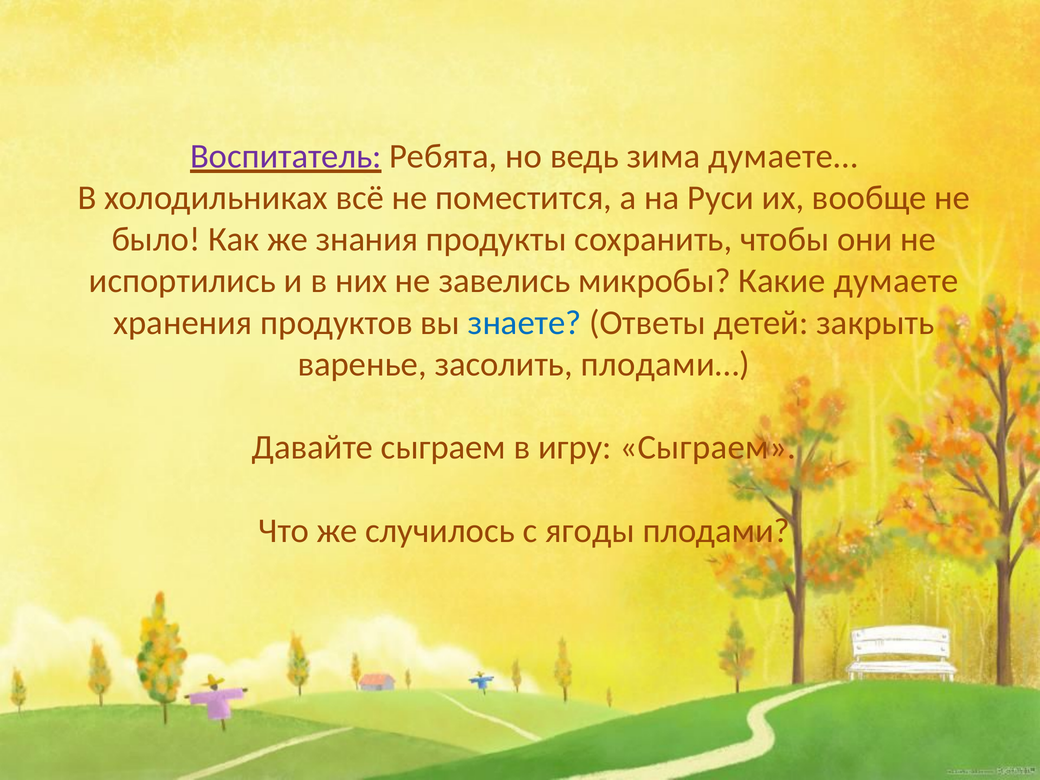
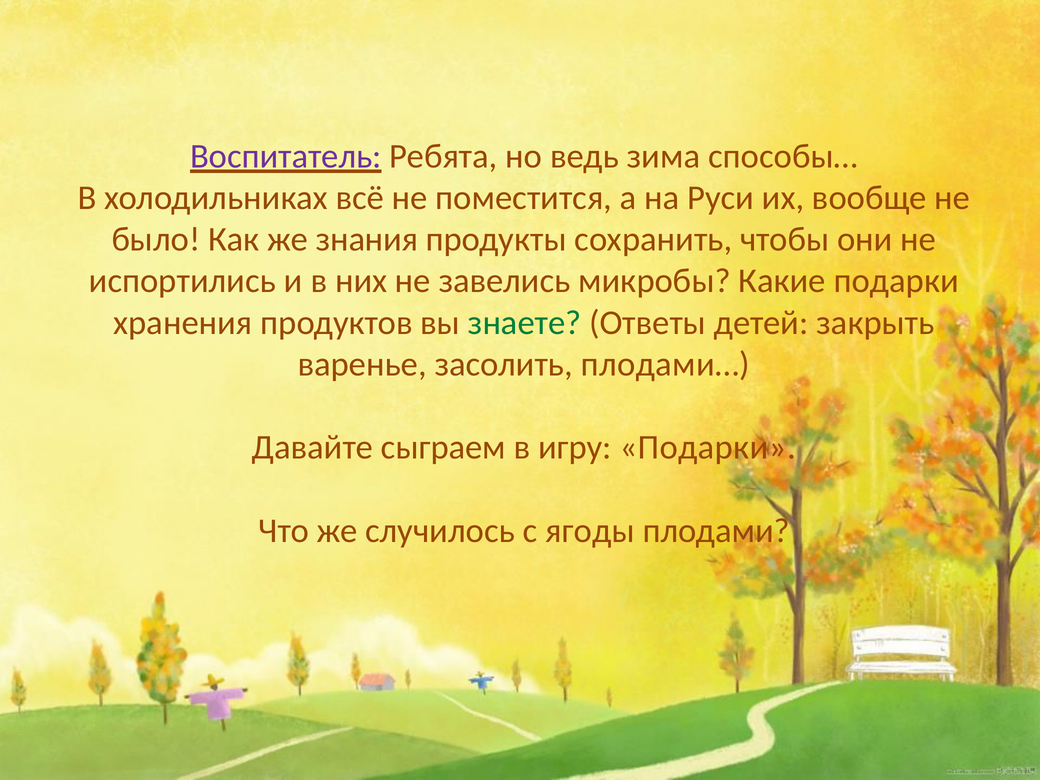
думаете…: думаете… -> способы…
Какие думаете: думаете -> подарки
знаете colour: blue -> green
игру Сыграем: Сыграем -> Подарки
